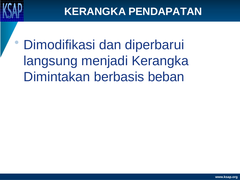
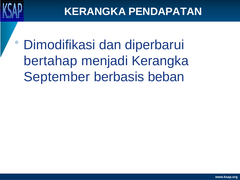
langsung: langsung -> bertahap
Dimintakan: Dimintakan -> September
